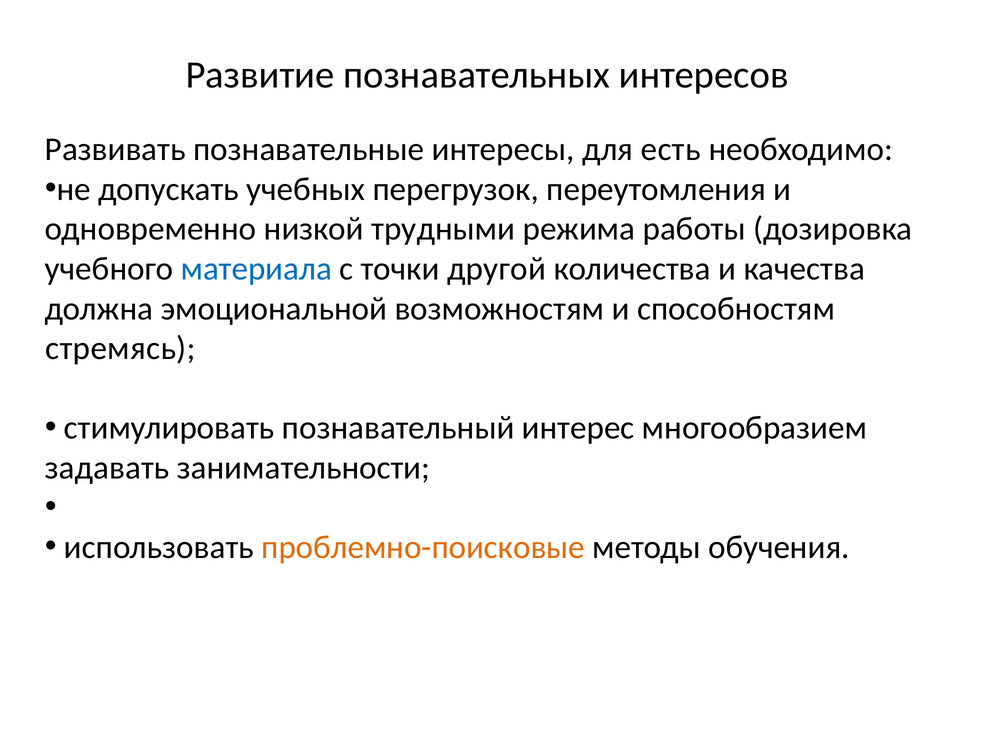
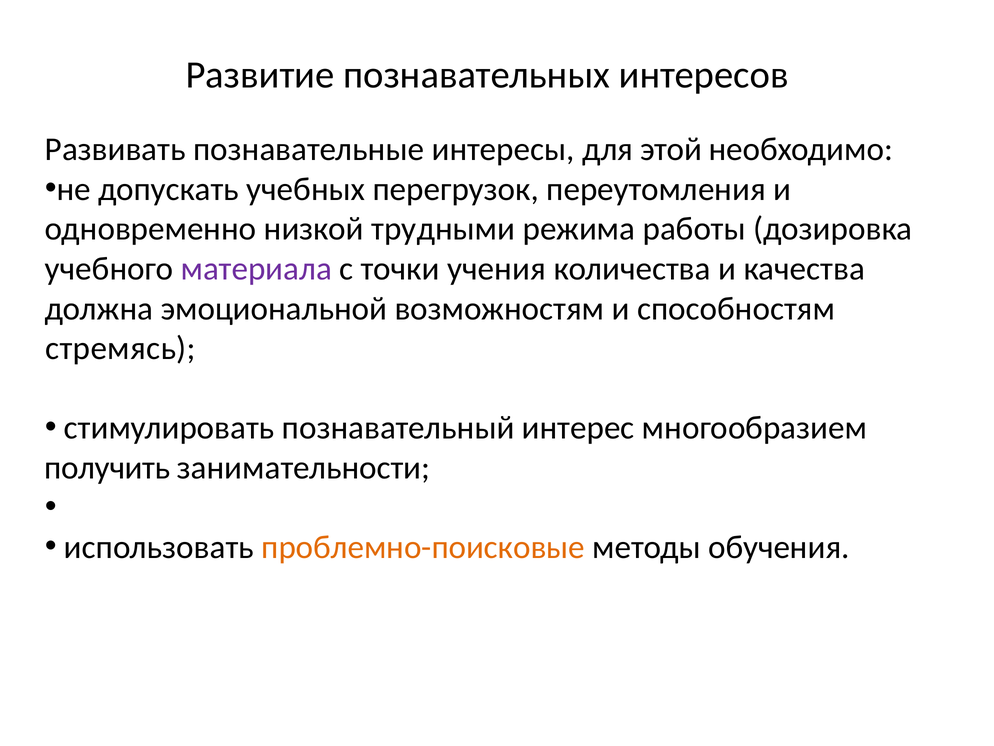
есть: есть -> этой
материала colour: blue -> purple
другой: другой -> учения
задавать: задавать -> получить
